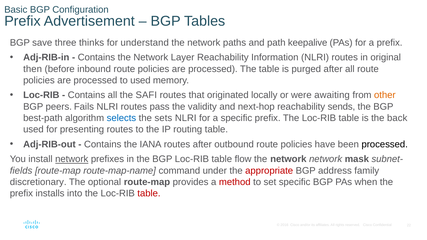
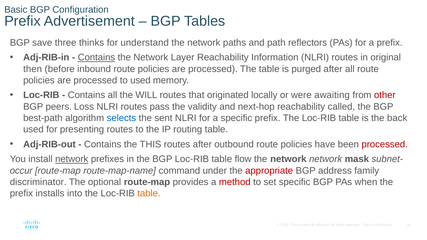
keepalive: keepalive -> reflectors
Contains at (96, 58) underline: none -> present
SAFI: SAFI -> WILL
other colour: orange -> red
Fails: Fails -> Loss
sends: sends -> called
sets: sets -> sent
IANA: IANA -> THIS
processed at (385, 144) colour: black -> red
fields: fields -> occur
discretionary: discretionary -> discriminator
table at (149, 193) colour: red -> orange
